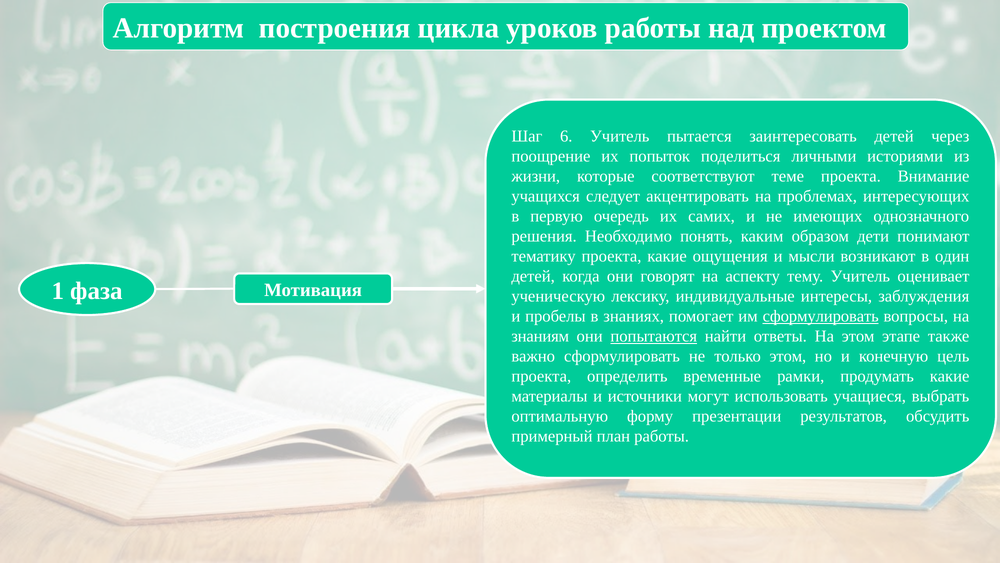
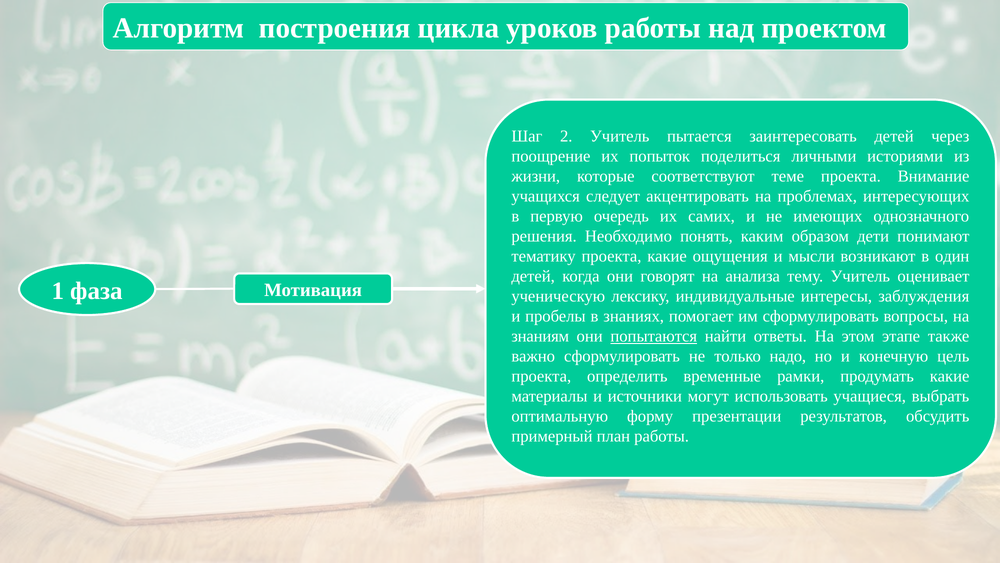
6: 6 -> 2
аспекту: аспекту -> анализа
сформулировать at (821, 316) underline: present -> none
только этом: этом -> надо
